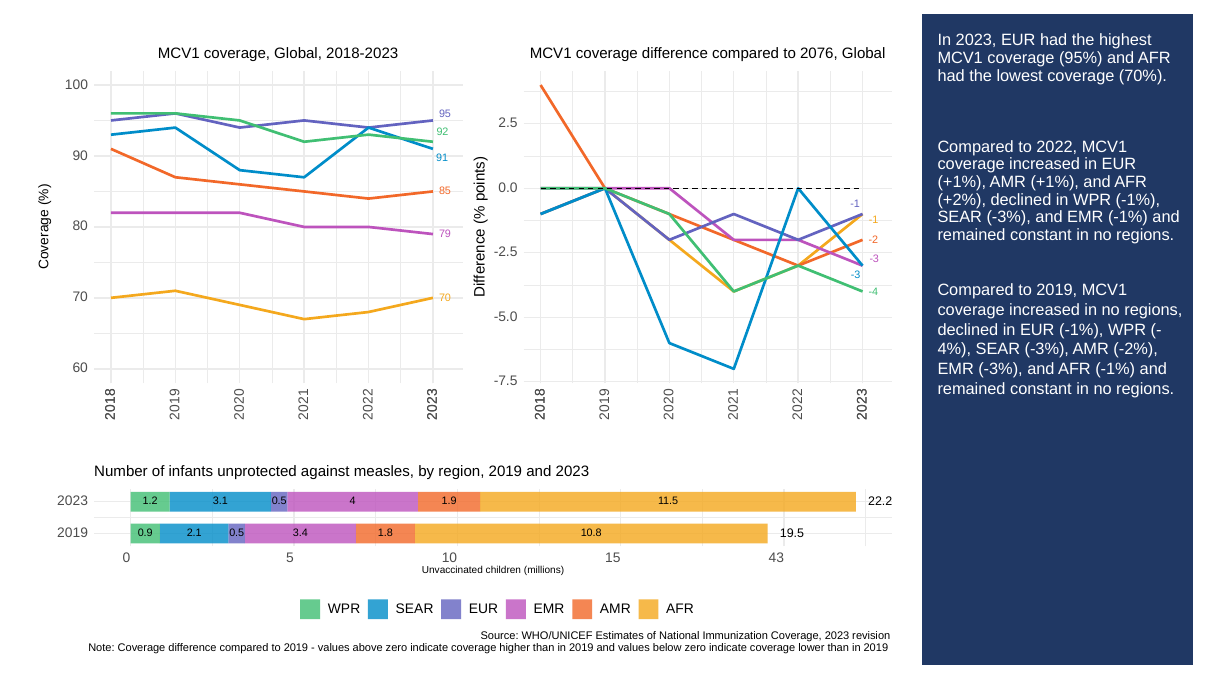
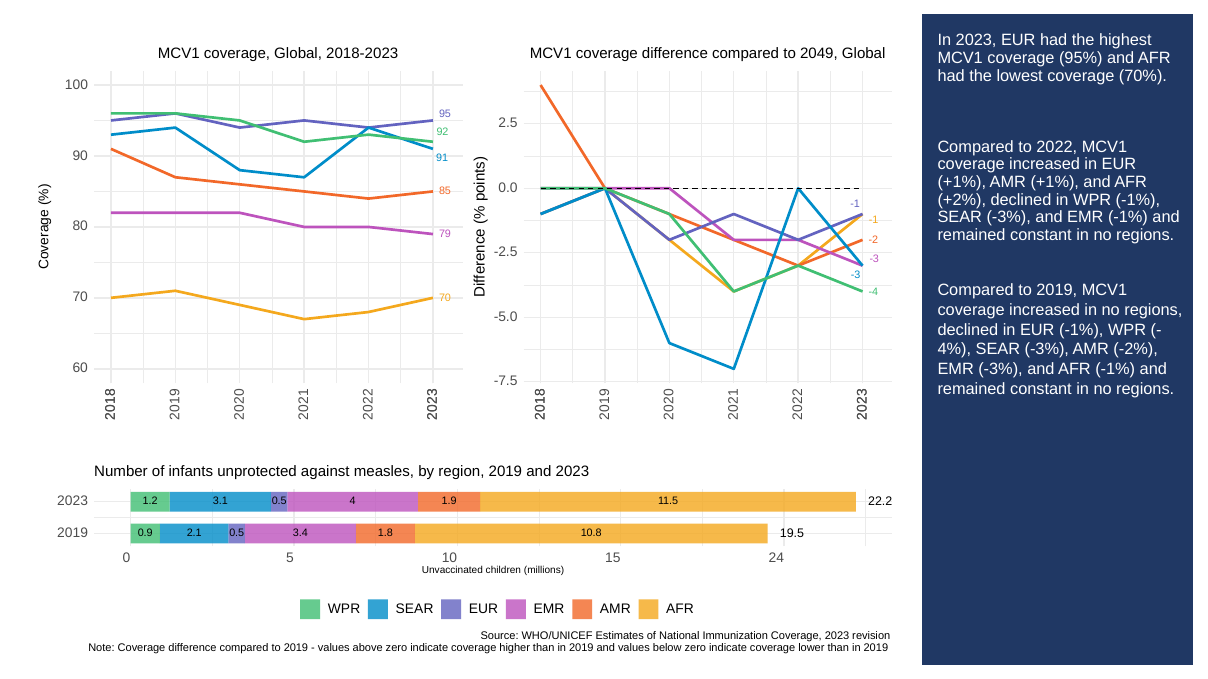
2076: 2076 -> 2049
43: 43 -> 24
